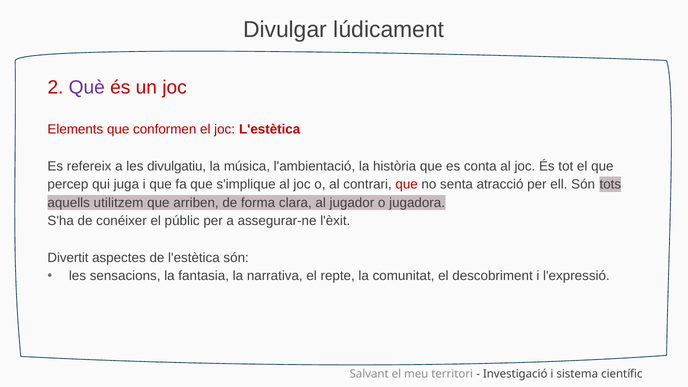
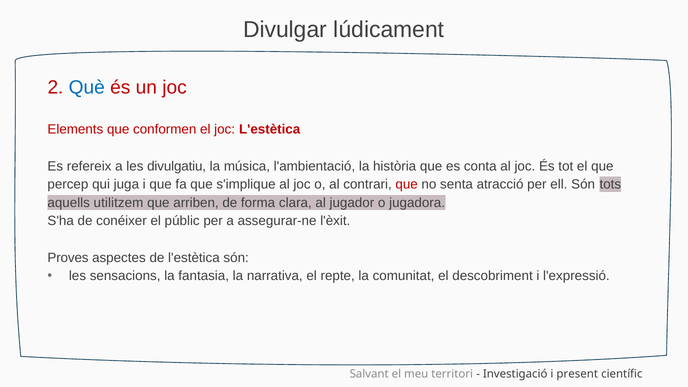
Què colour: purple -> blue
Divertit: Divertit -> Proves
sistema: sistema -> present
